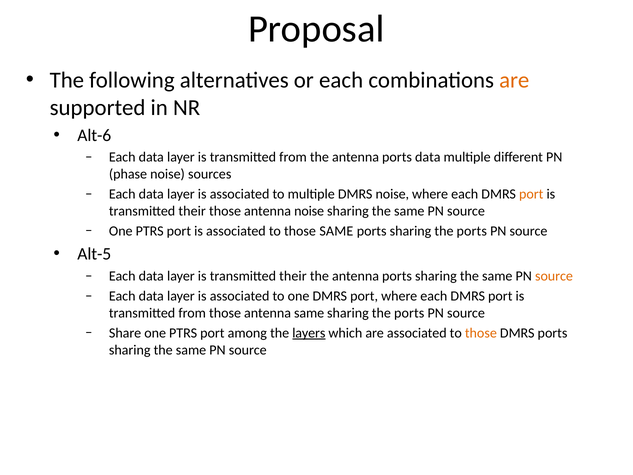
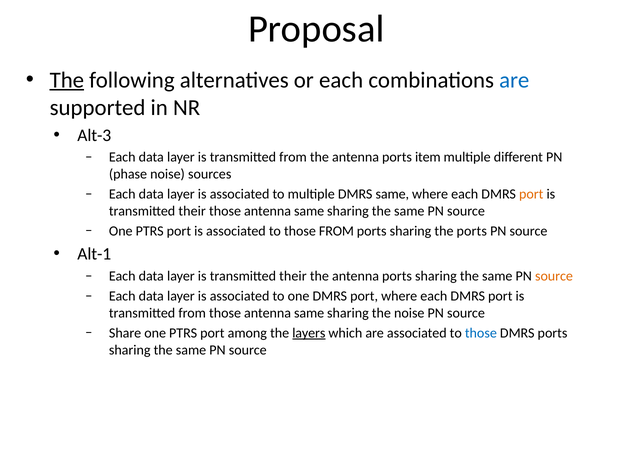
The at (67, 80) underline: none -> present
are at (514, 80) colour: orange -> blue
Alt-6: Alt-6 -> Alt-3
ports data: data -> item
DMRS noise: noise -> same
noise at (309, 211): noise -> same
those SAME: SAME -> FROM
Alt-5: Alt-5 -> Alt-1
ports at (409, 313): ports -> noise
those at (481, 333) colour: orange -> blue
